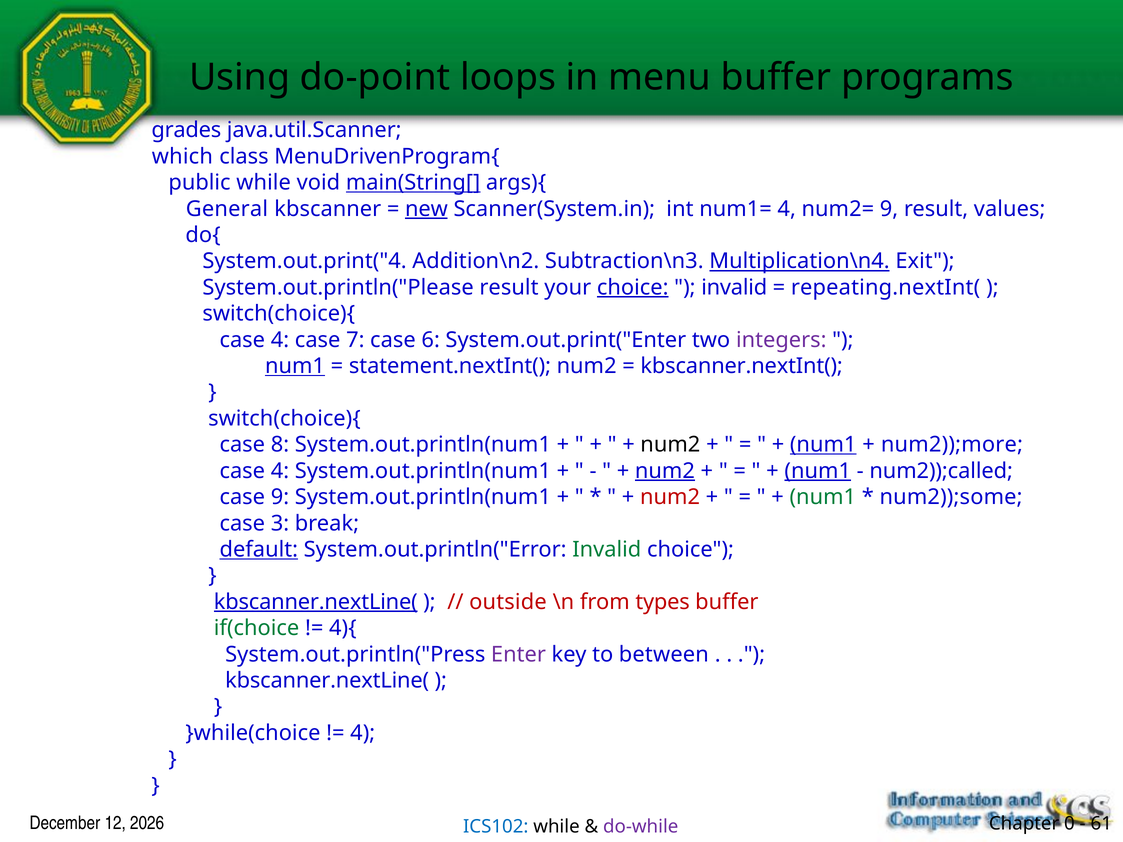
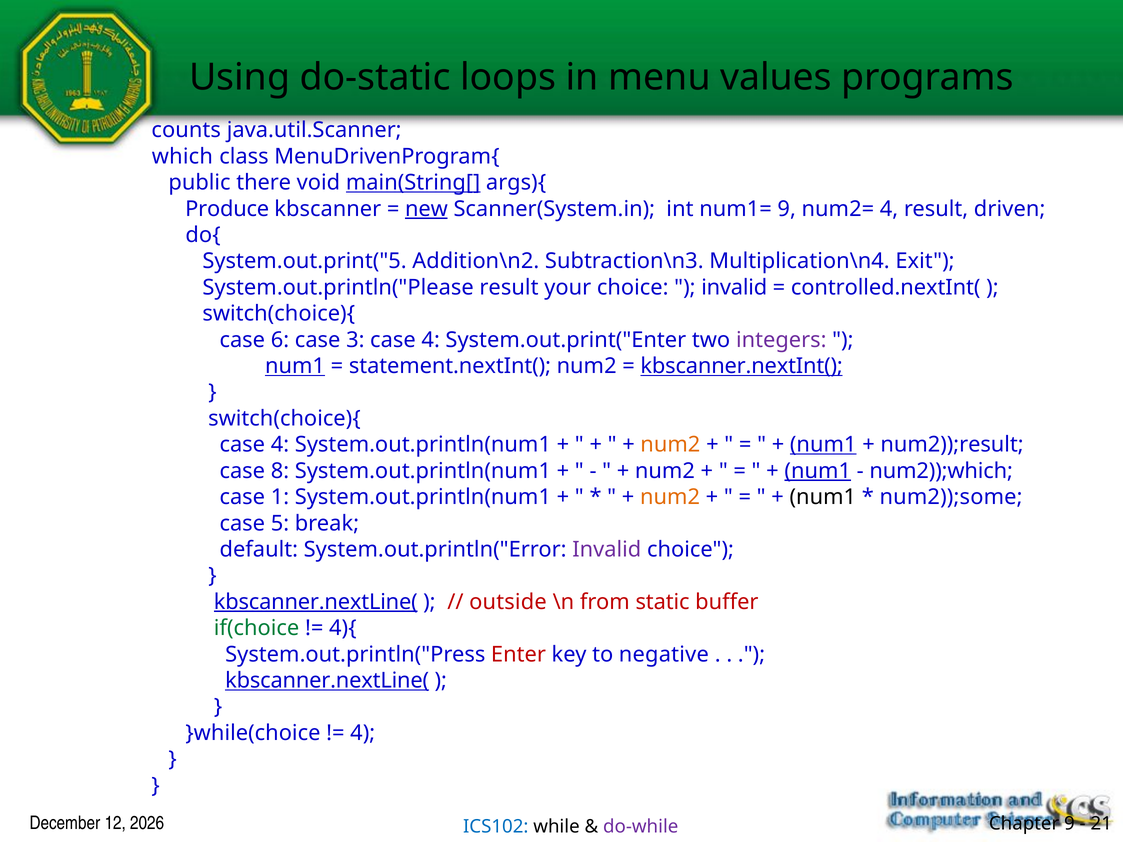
do-point: do-point -> do-static
menu buffer: buffer -> values
grades: grades -> counts
public while: while -> there
General: General -> Produce
num1= 4: 4 -> 9
num2= 9: 9 -> 4
values: values -> driven
System.out.print("4: System.out.print("4 -> System.out.print("5
Multiplication\n4 underline: present -> none
choice at (633, 288) underline: present -> none
repeating.nextInt(: repeating.nextInt( -> controlled.nextInt(
4 at (280, 340): 4 -> 6
7: 7 -> 3
6 at (431, 340): 6 -> 4
kbscanner.nextInt( underline: none -> present
8 at (280, 445): 8 -> 4
num2 at (670, 445) colour: black -> orange
num2));more: num2));more -> num2));result
4 at (280, 471): 4 -> 8
num2 at (665, 471) underline: present -> none
num2));called: num2));called -> num2));which
case 9: 9 -> 1
num2 at (670, 497) colour: red -> orange
num1 at (823, 497) colour: green -> black
3: 3 -> 5
default underline: present -> none
Invalid at (607, 550) colour: green -> purple
types: types -> static
Enter colour: purple -> red
between: between -> negative
kbscanner.nextLine( at (327, 681) underline: none -> present
Chapter 0: 0 -> 9
61: 61 -> 21
